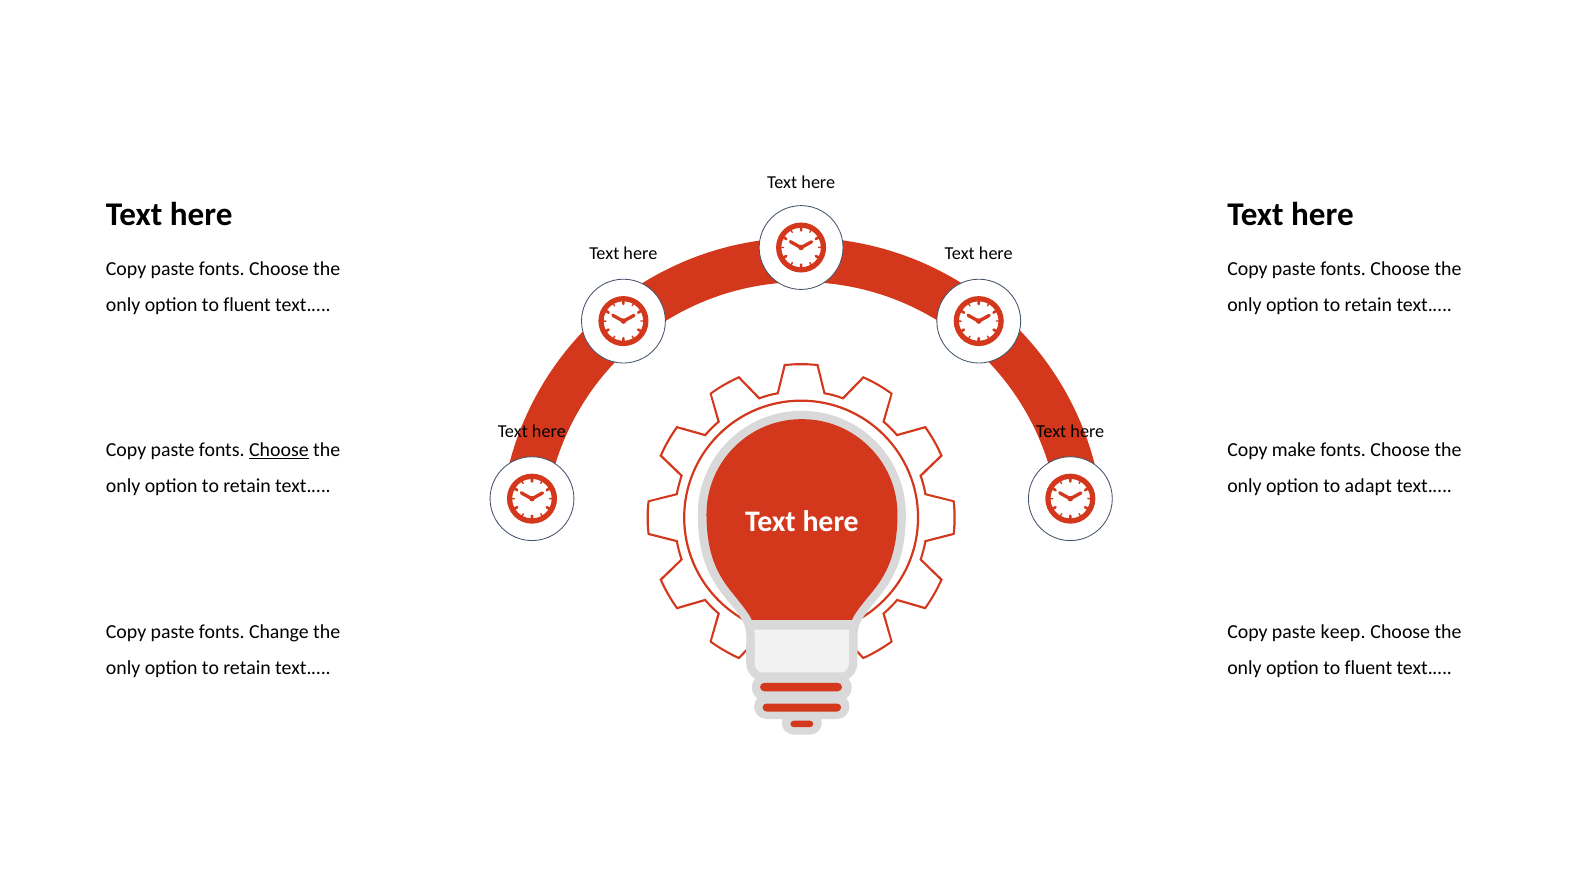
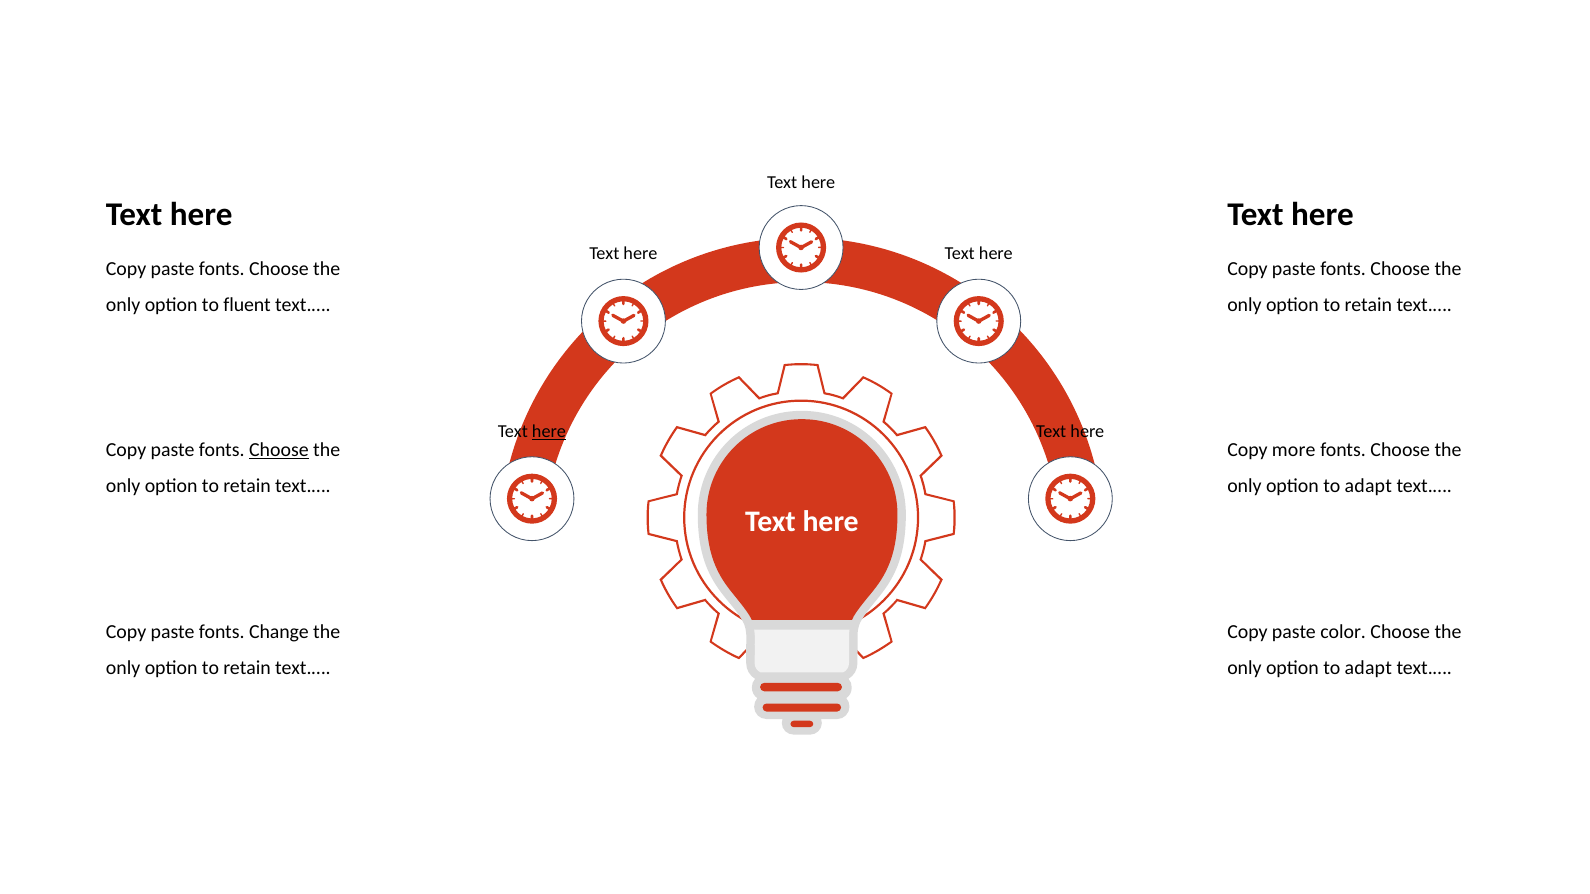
here at (549, 432) underline: none -> present
make: make -> more
keep: keep -> color
fluent at (1368, 668): fluent -> adapt
